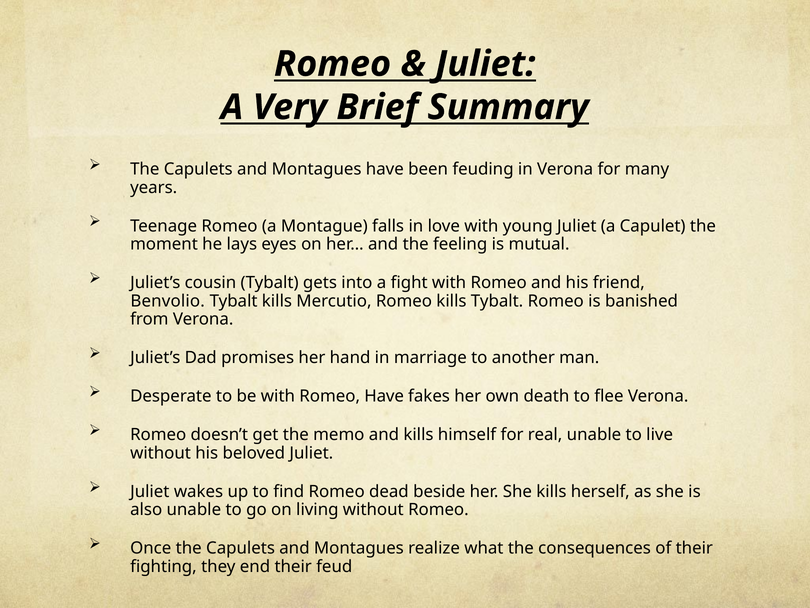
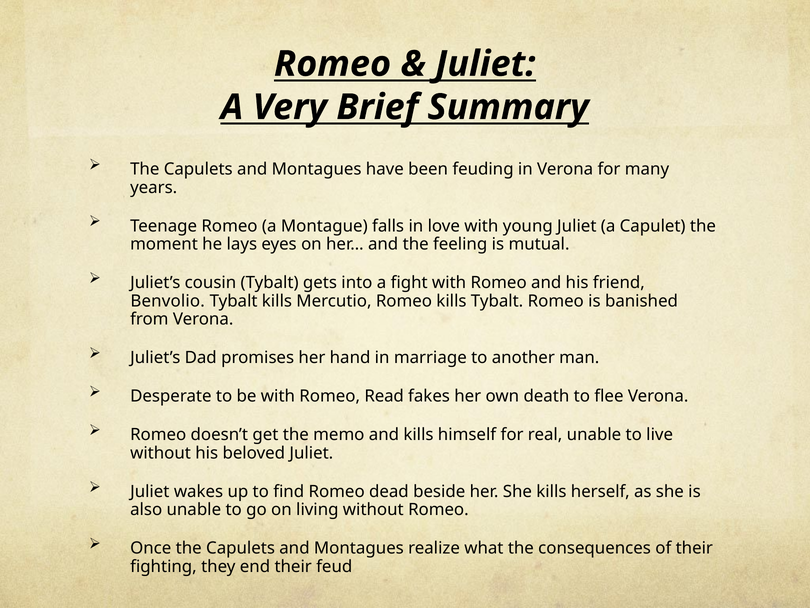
Romeo Have: Have -> Read
